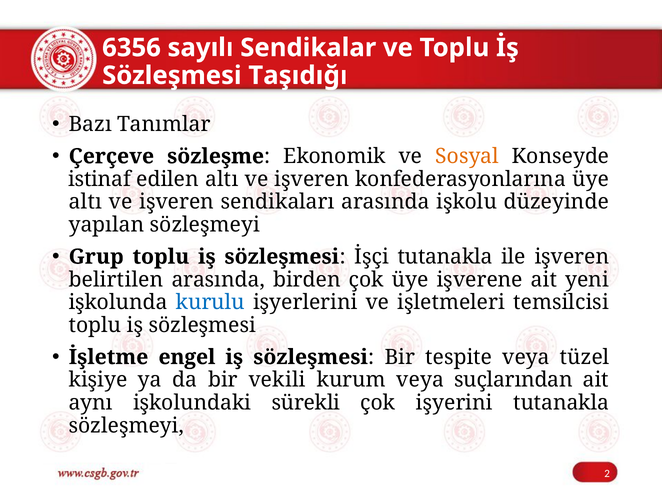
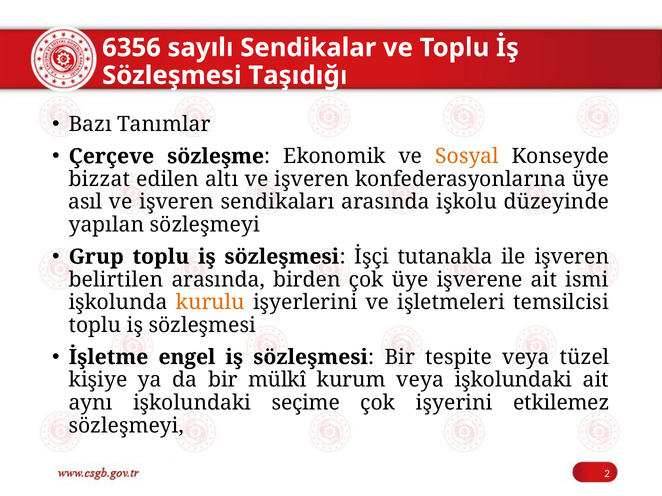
istinaf: istinaf -> bizzat
altı at (85, 202): altı -> asıl
yeni: yeni -> ismi
kurulu colour: blue -> orange
vekili: vekili -> mülkî
veya suçlarından: suçlarından -> işkolundaki
sürekli: sürekli -> seçime
işyerini tutanakla: tutanakla -> etkilemez
